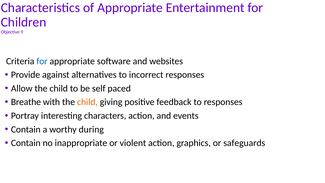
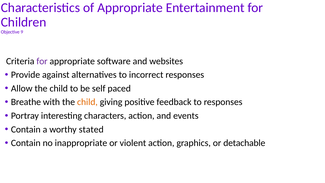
for at (42, 61) colour: blue -> purple
during: during -> stated
safeguards: safeguards -> detachable
